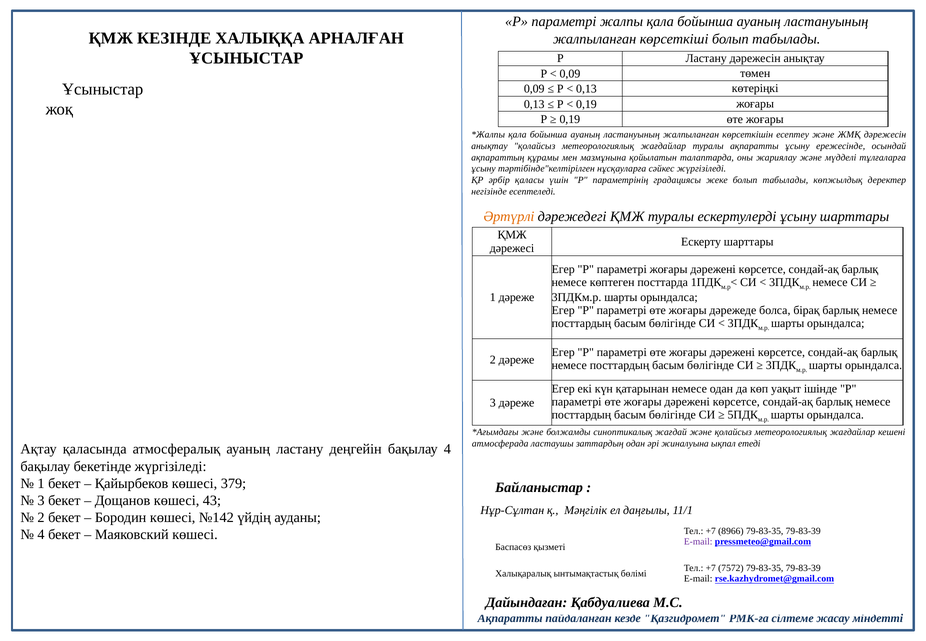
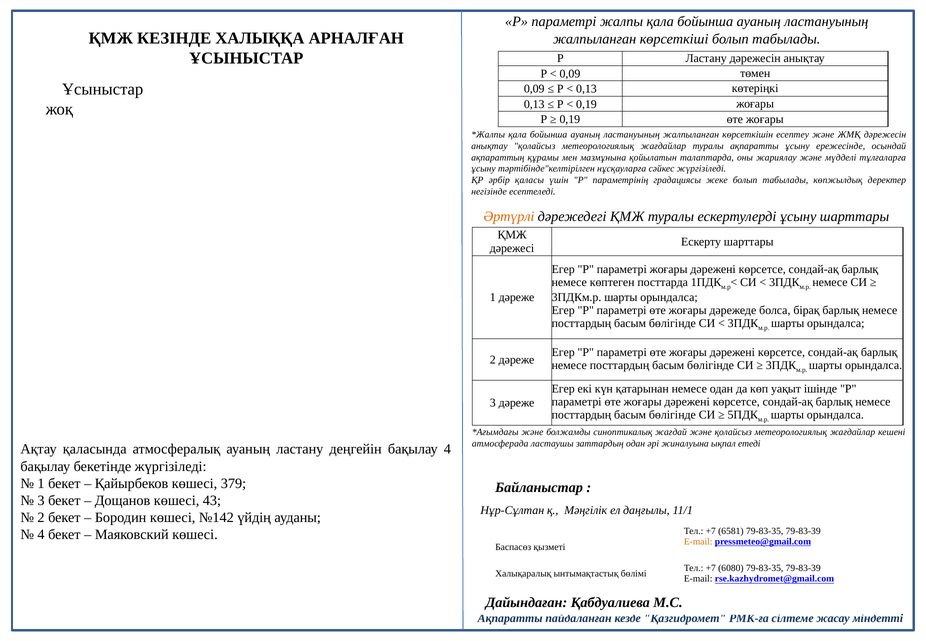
8966: 8966 -> 6581
E-mail at (698, 542) colour: purple -> orange
7572: 7572 -> 6080
